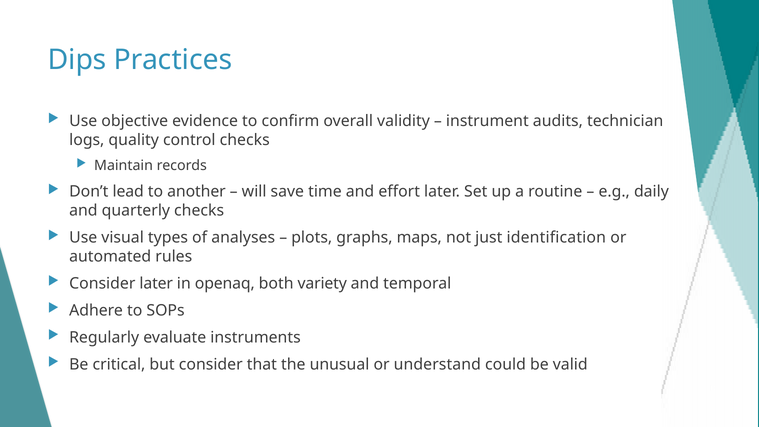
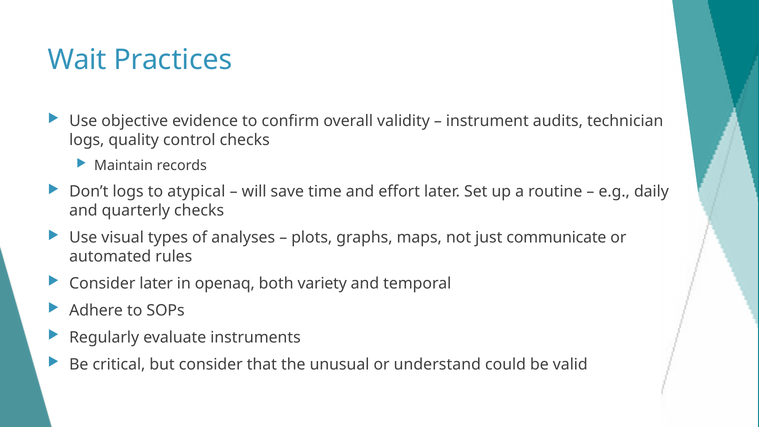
Dips: Dips -> Wait
Don’t lead: lead -> logs
another: another -> atypical
identification: identification -> communicate
